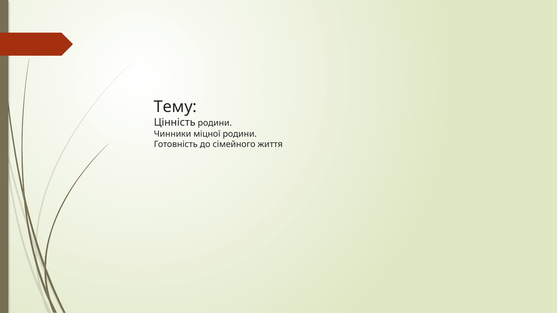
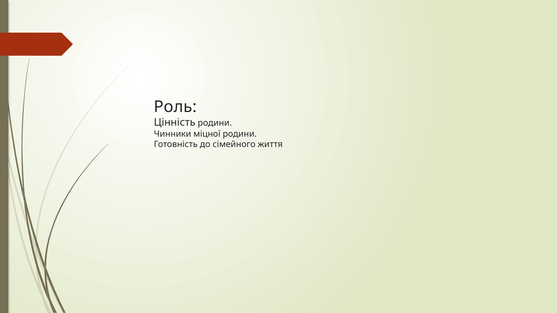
Тему: Тему -> Роль
